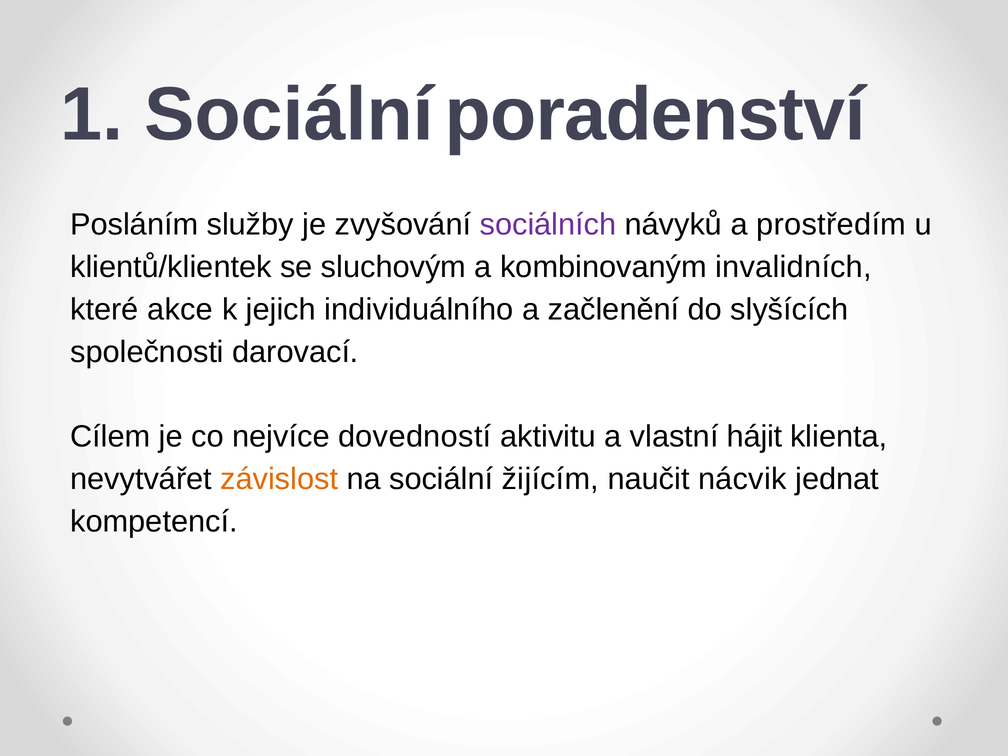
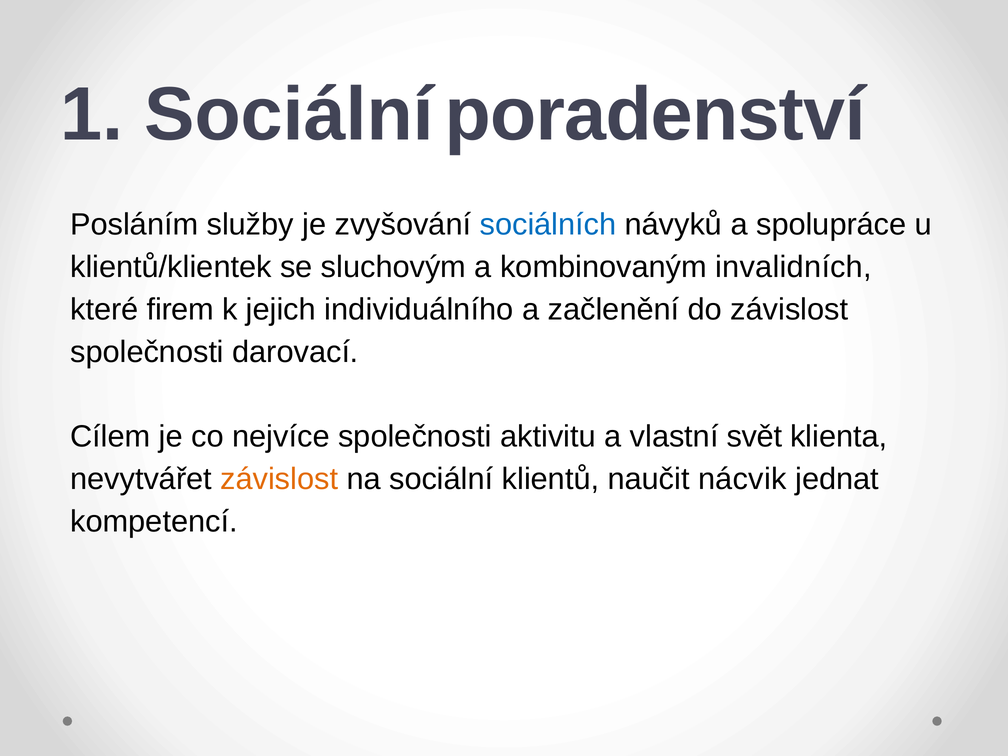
sociálních colour: purple -> blue
prostředím: prostředím -> spolupráce
akce: akce -> firem
do slyšících: slyšících -> závislost
nejvíce dovedností: dovedností -> společnosti
hájit: hájit -> svět
žijícím: žijícím -> klientů
